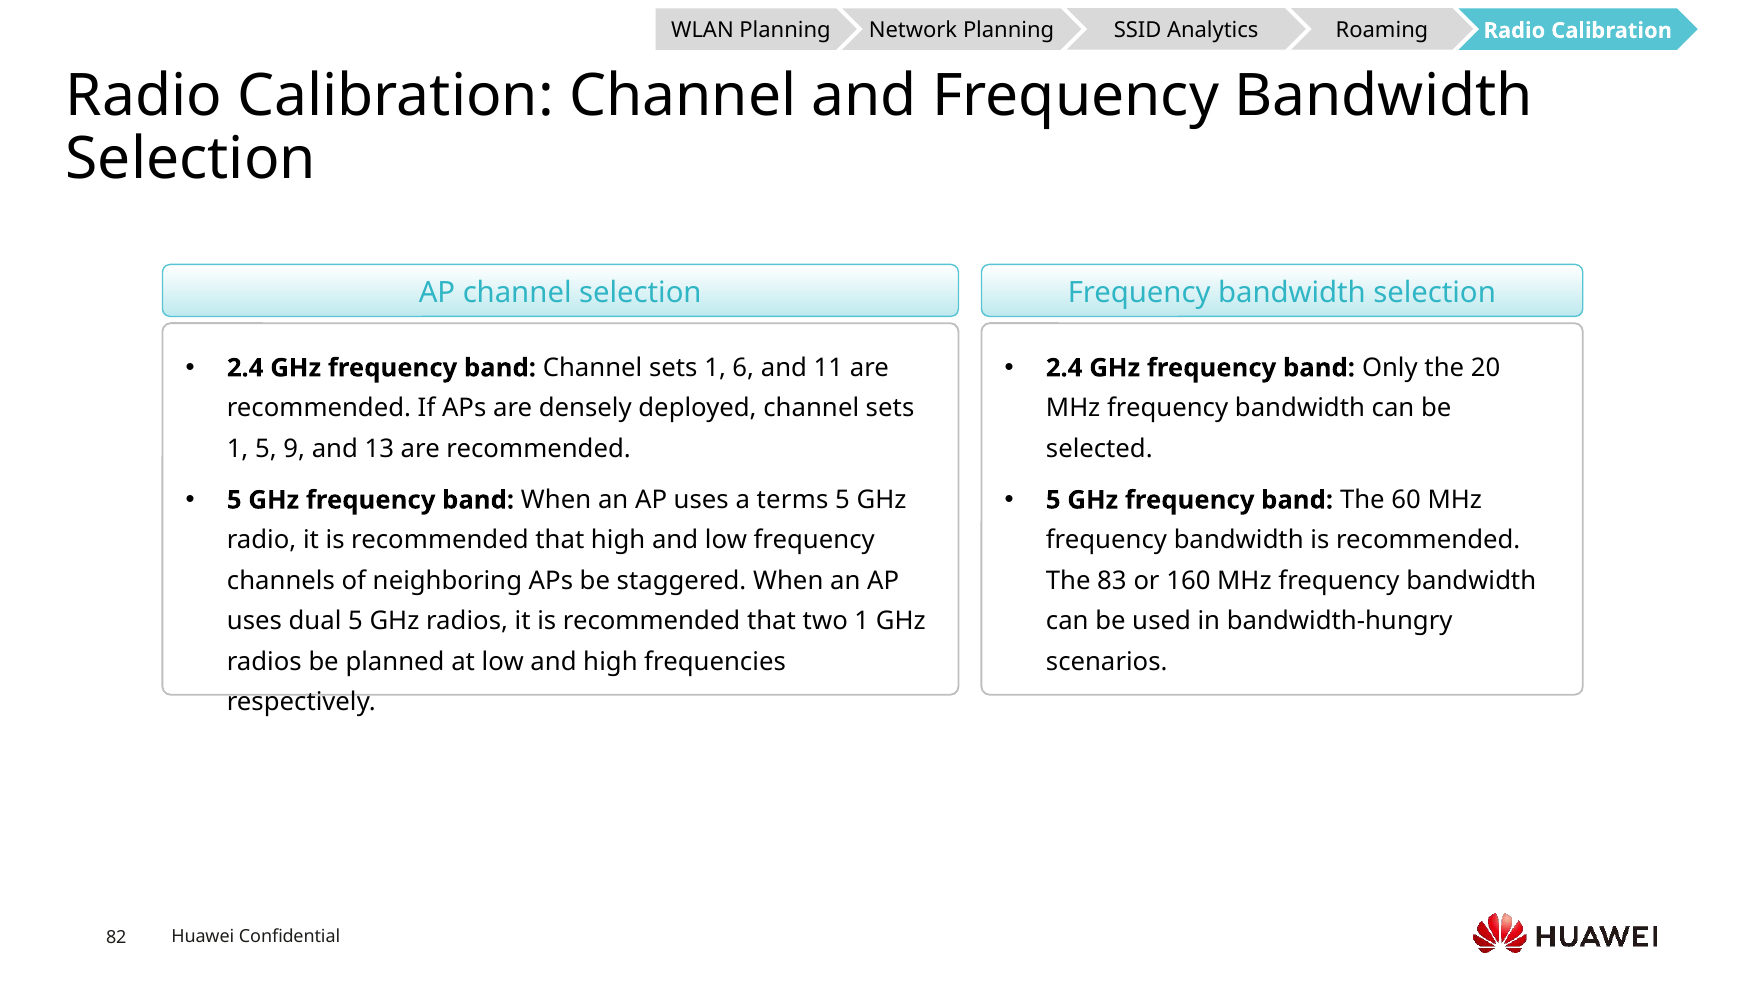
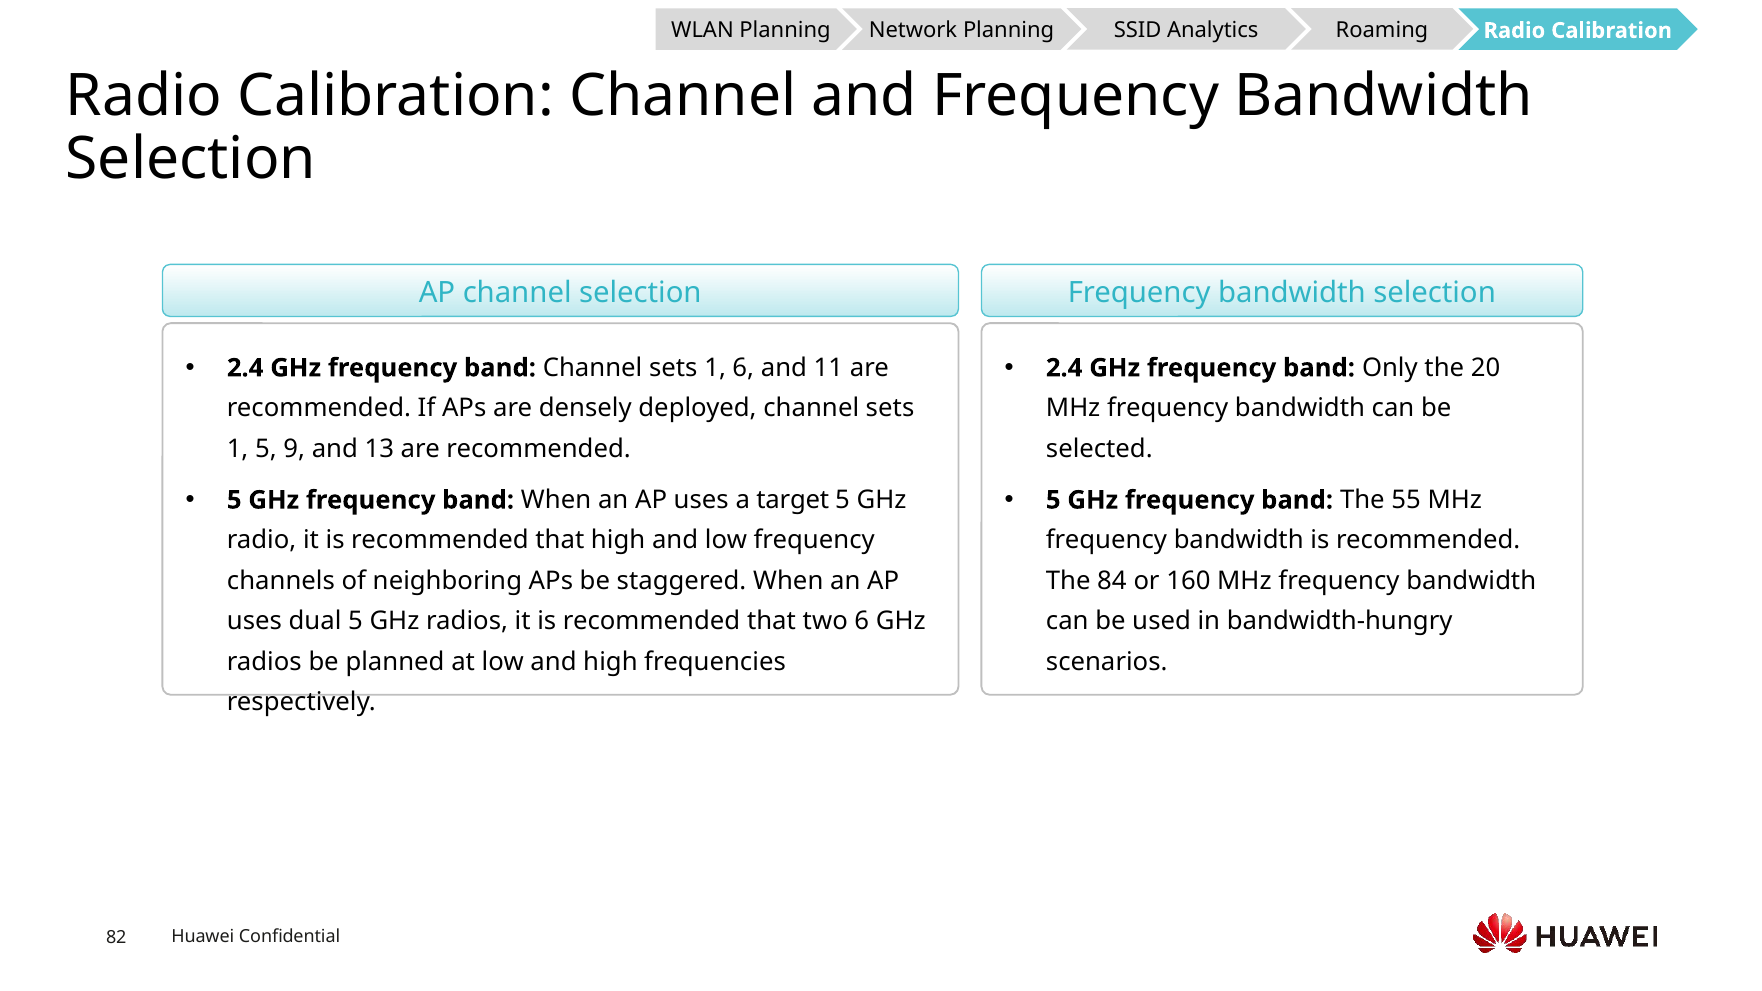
terms: terms -> target
60: 60 -> 55
83: 83 -> 84
two 1: 1 -> 6
